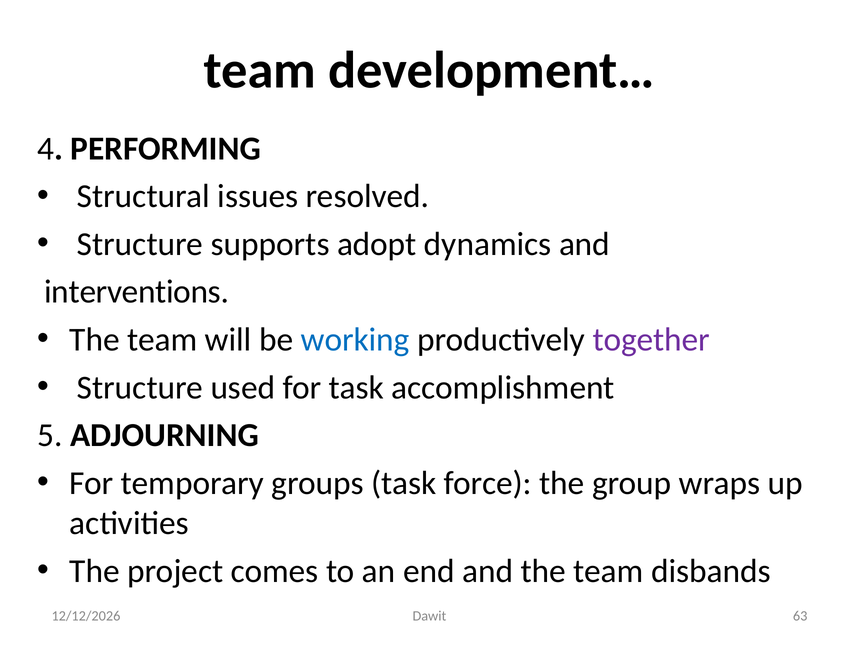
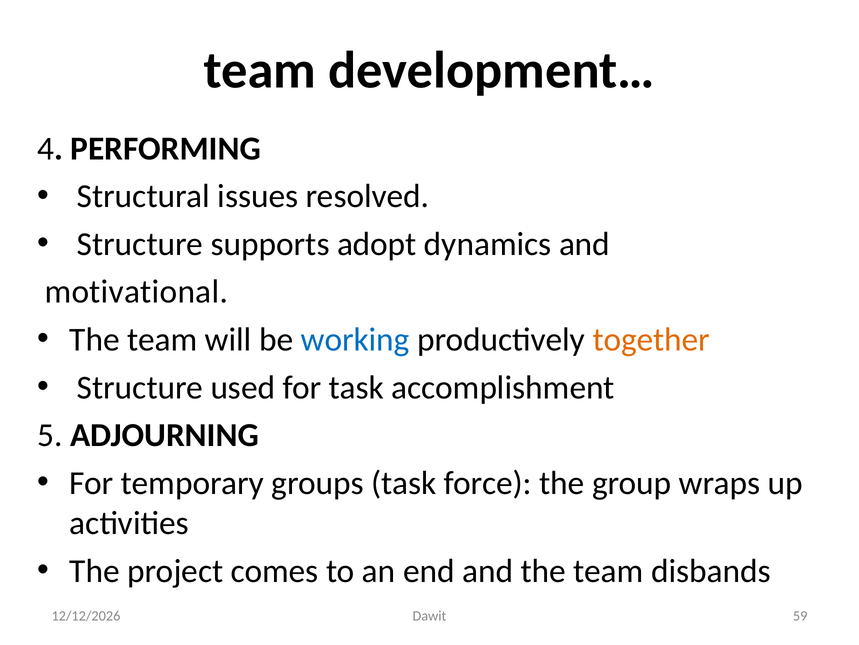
interventions: interventions -> motivational
together colour: purple -> orange
63: 63 -> 59
